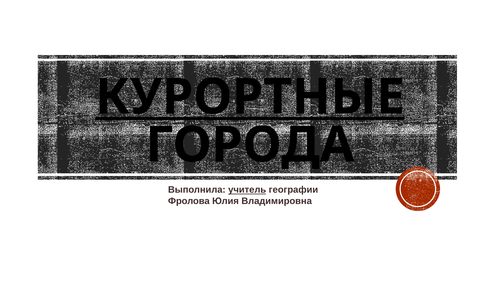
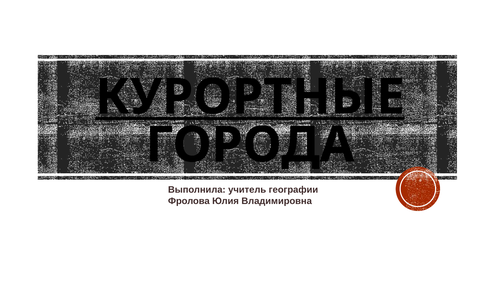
учитель underline: present -> none
